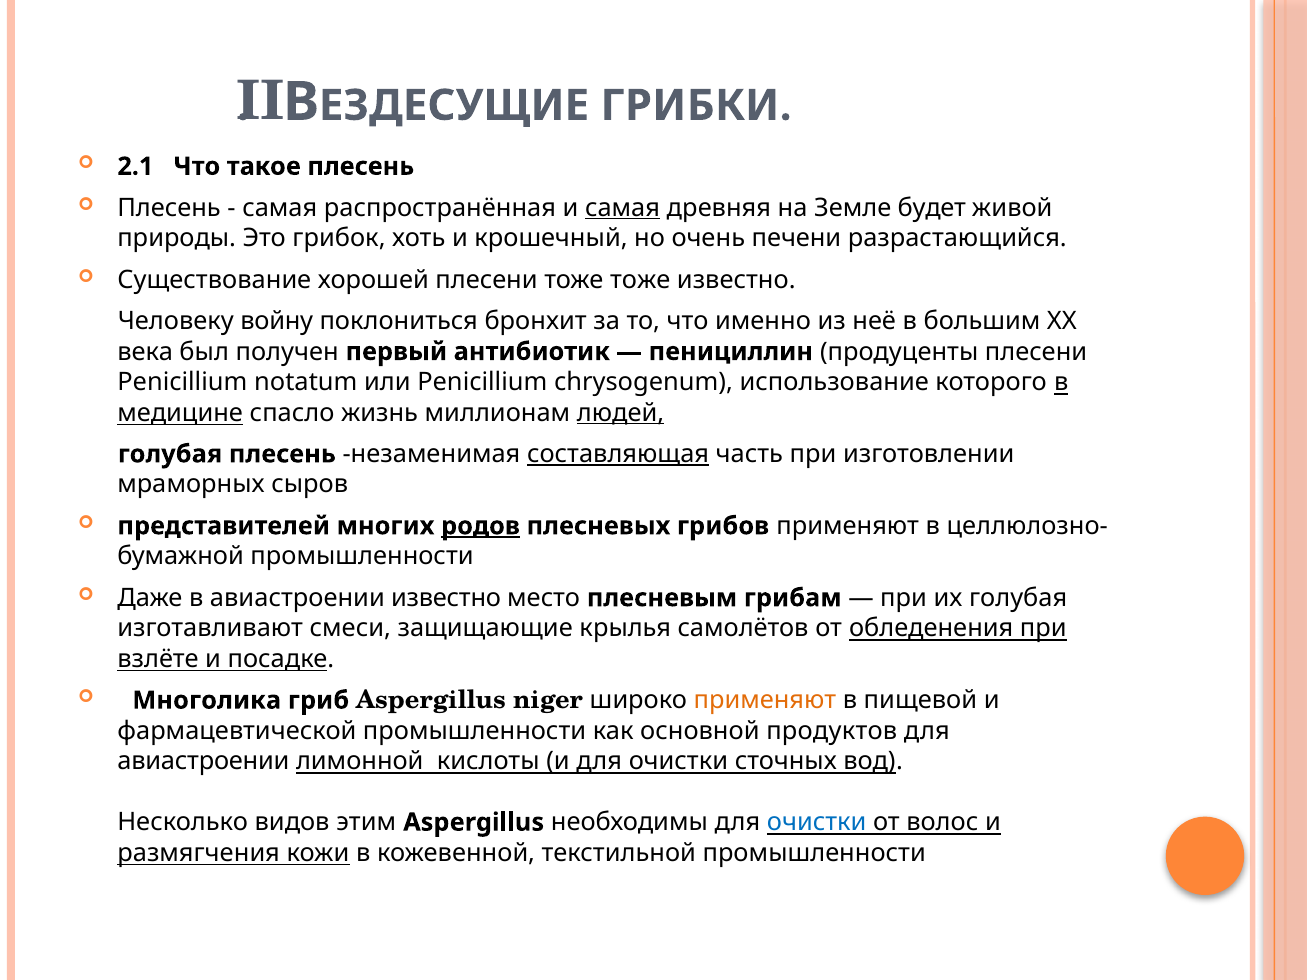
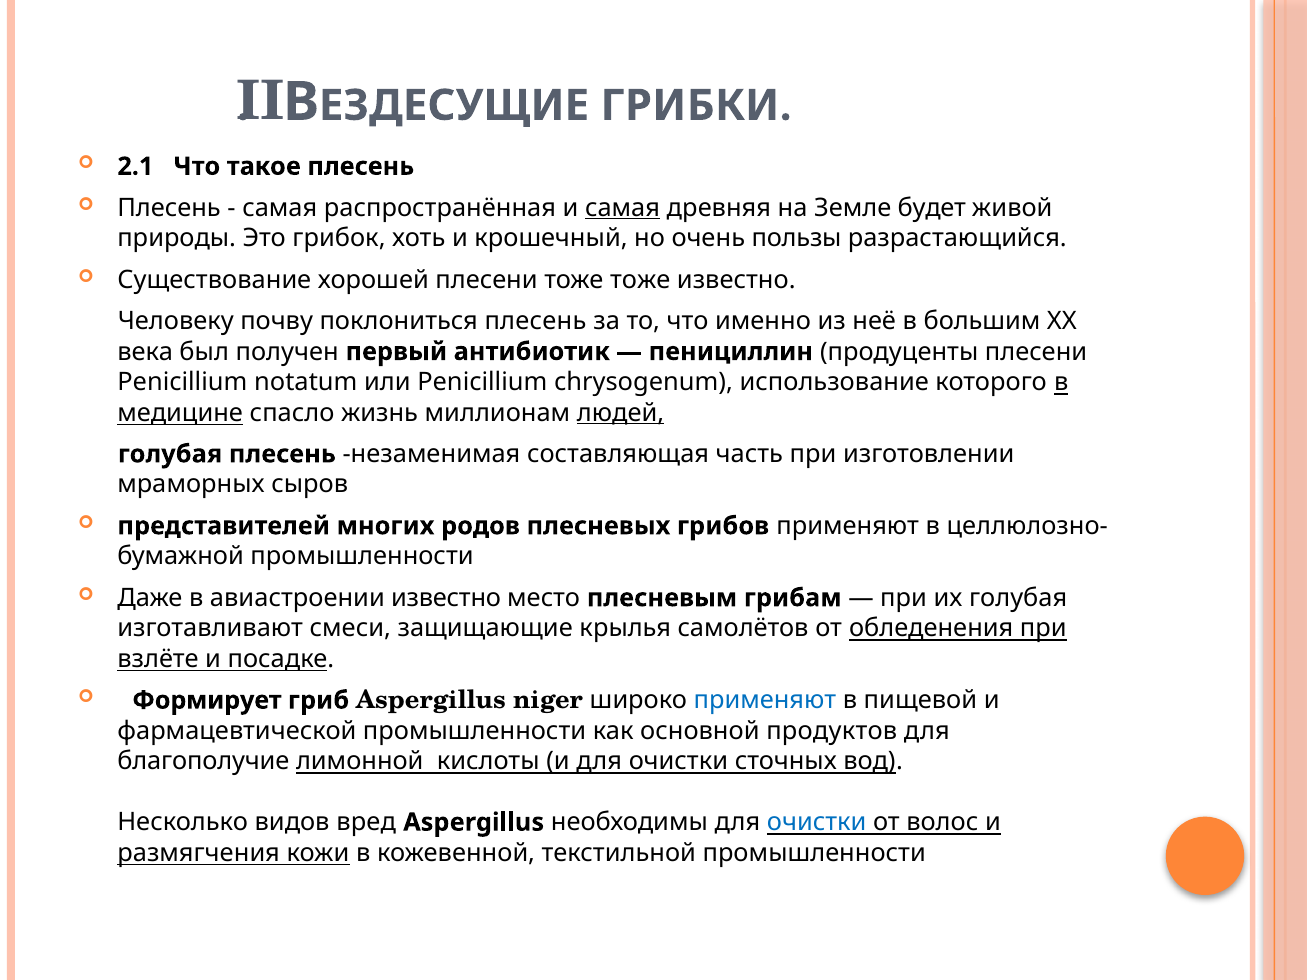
печени: печени -> пользы
войну: войну -> почву
поклониться бронхит: бронхит -> плесень
составляющая underline: present -> none
родов underline: present -> none
Многолика: Многолика -> Формирует
применяют at (765, 700) colour: orange -> blue
авиастроении at (203, 762): авиастроении -> благополучие
этим: этим -> вред
